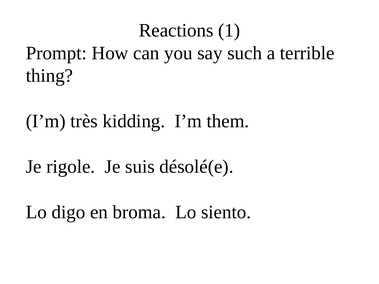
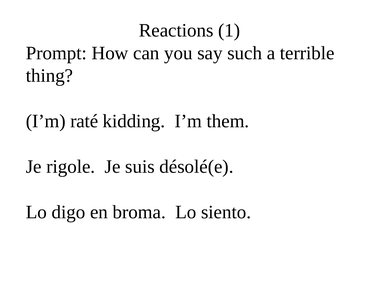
très: très -> raté
